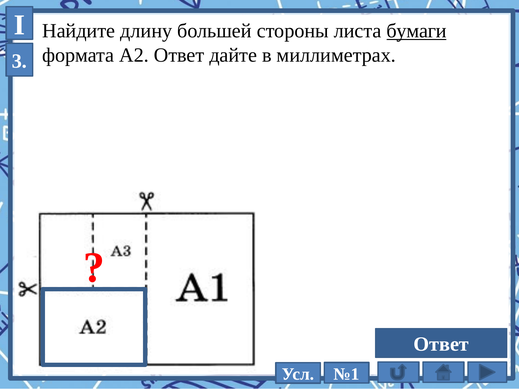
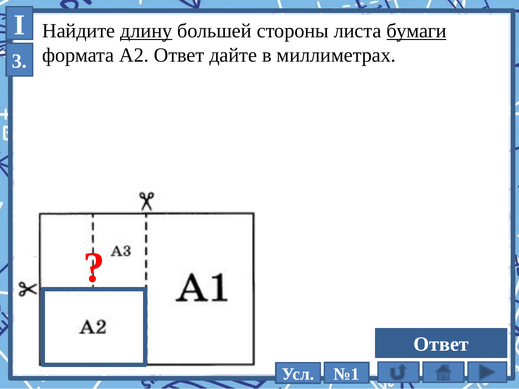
длину underline: none -> present
